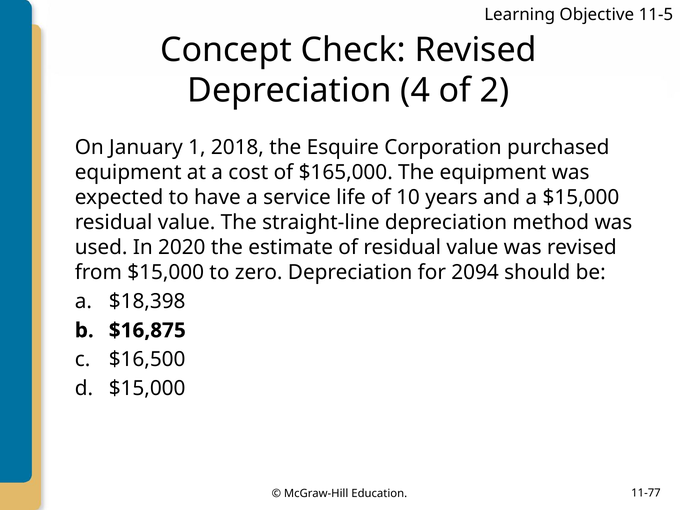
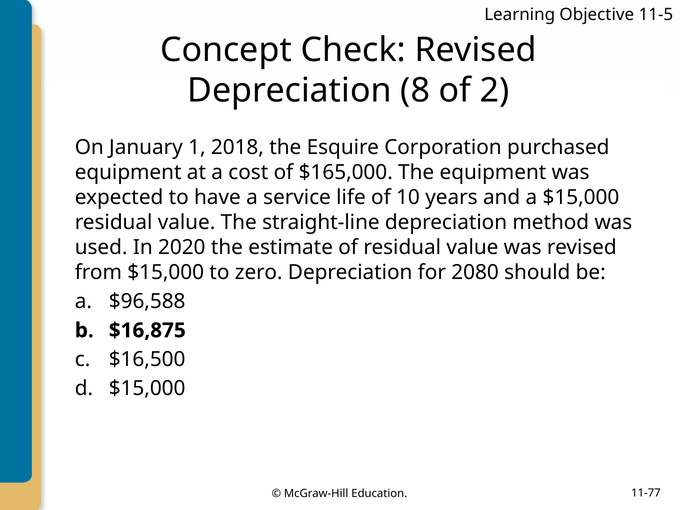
4: 4 -> 8
2094: 2094 -> 2080
$18,398: $18,398 -> $96,588
